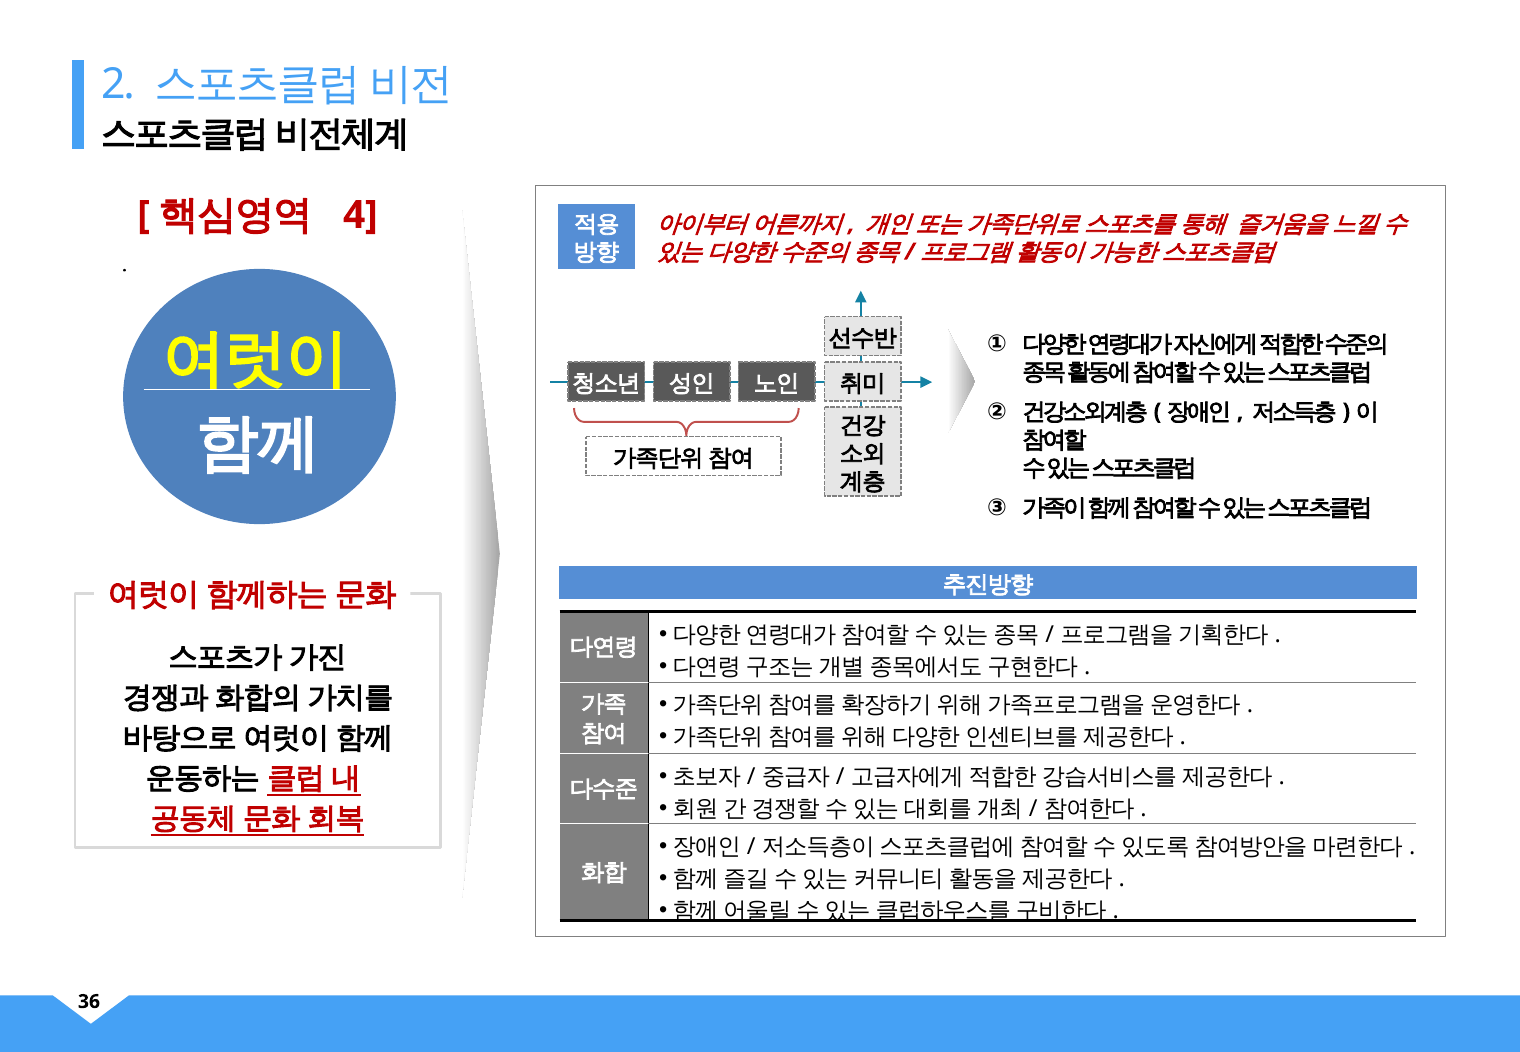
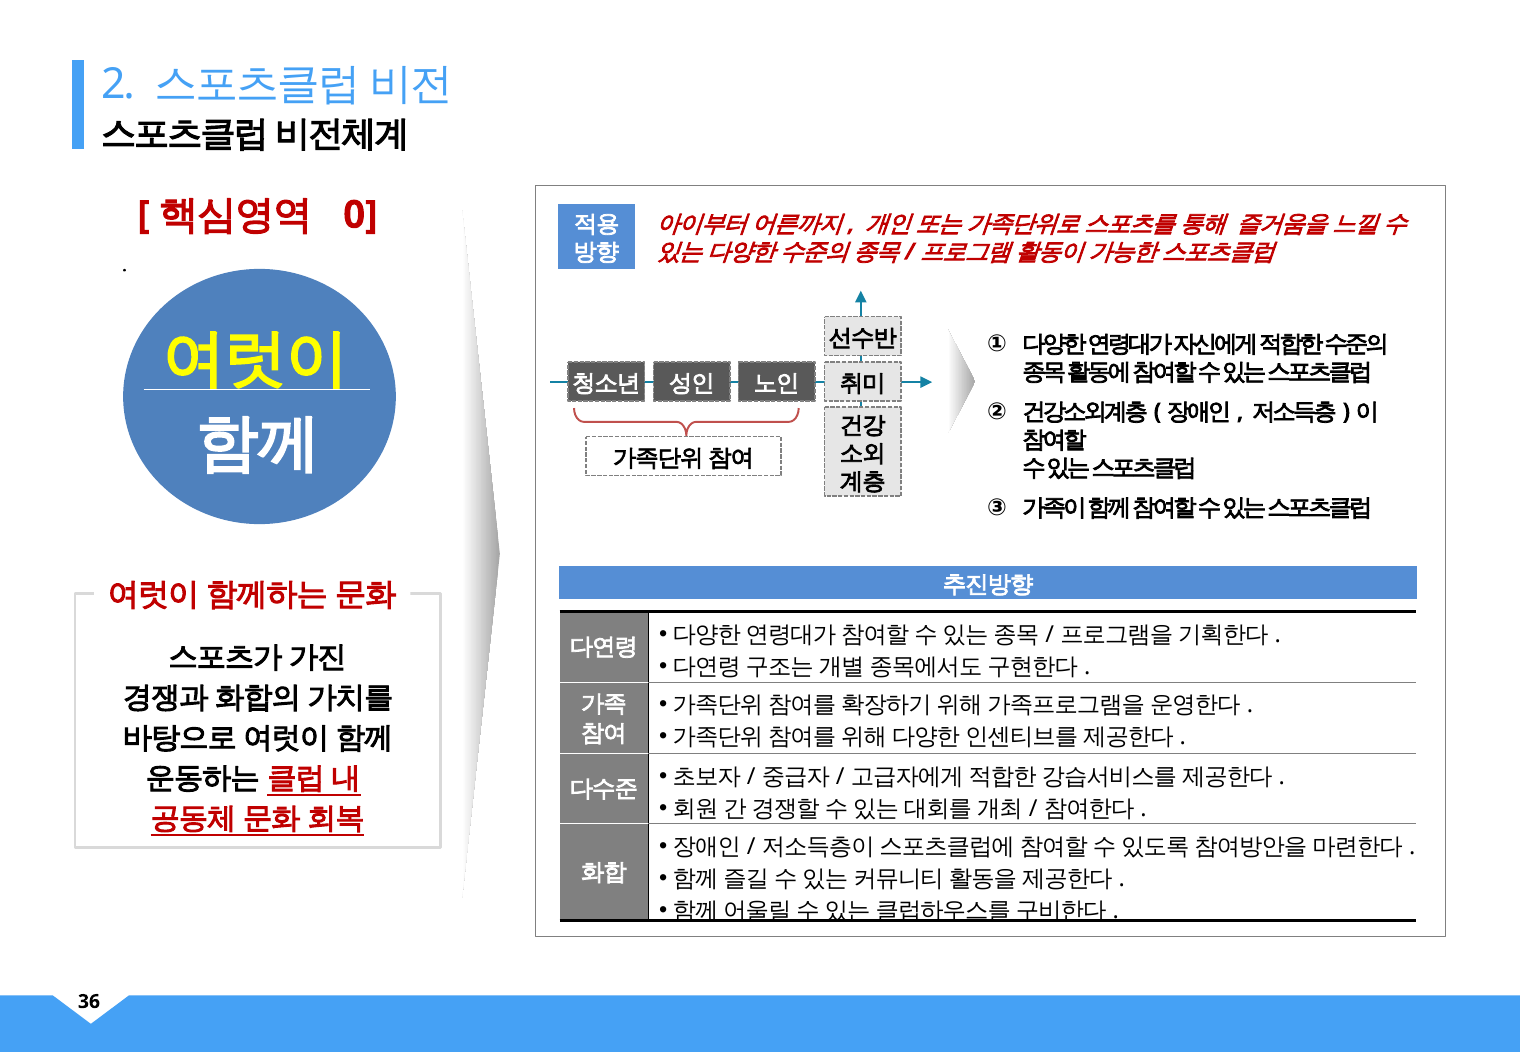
4: 4 -> 0
